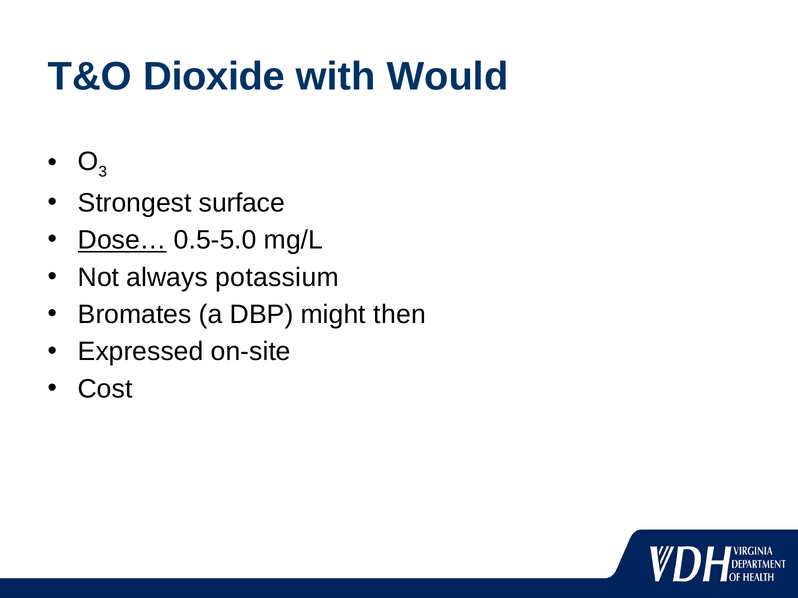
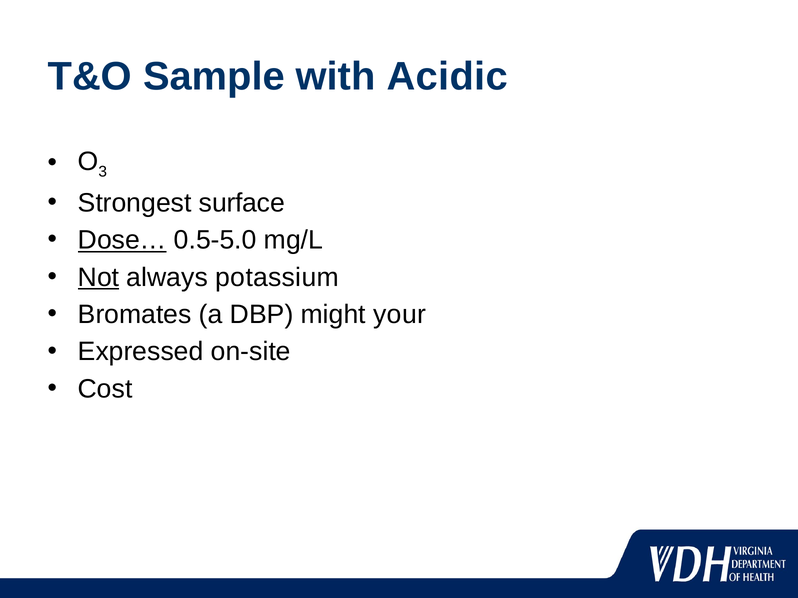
Dioxide: Dioxide -> Sample
Would: Would -> Acidic
Not underline: none -> present
then: then -> your
